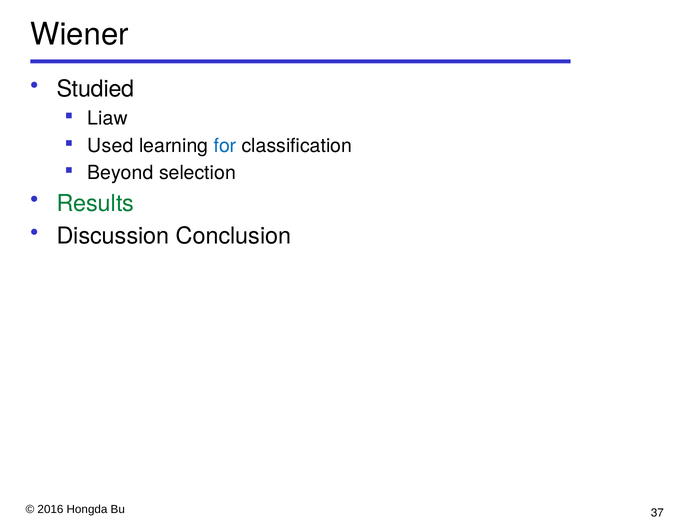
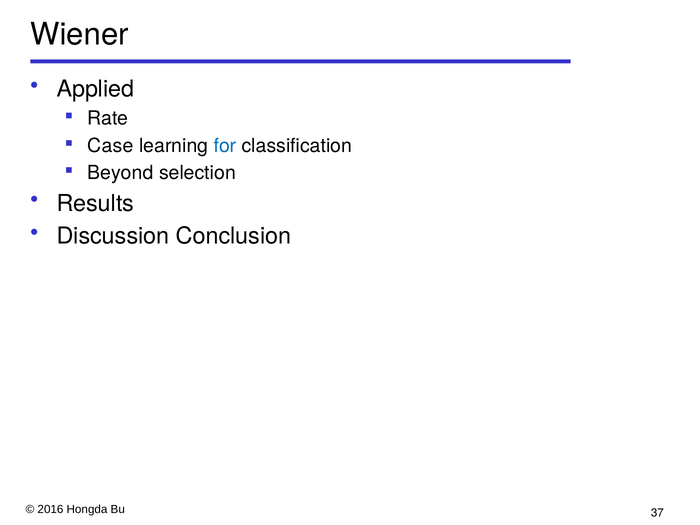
Studied: Studied -> Applied
Liaw: Liaw -> Rate
Used: Used -> Case
Results colour: green -> black
